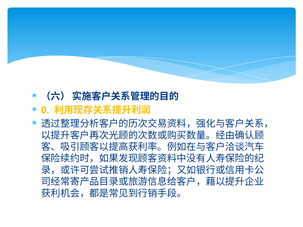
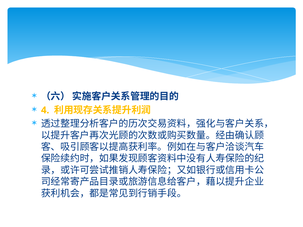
0: 0 -> 4
